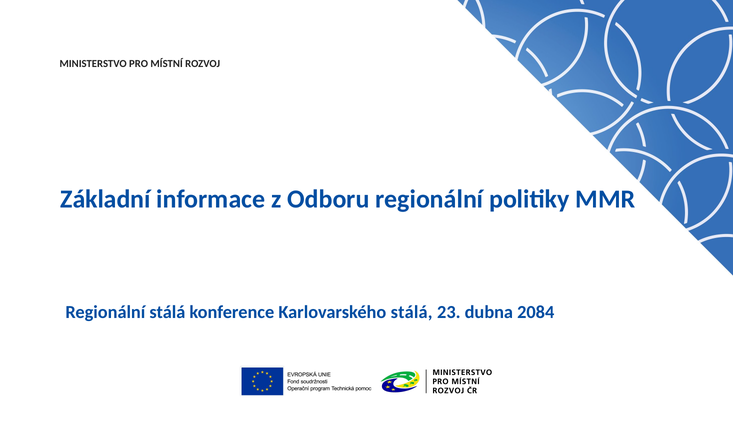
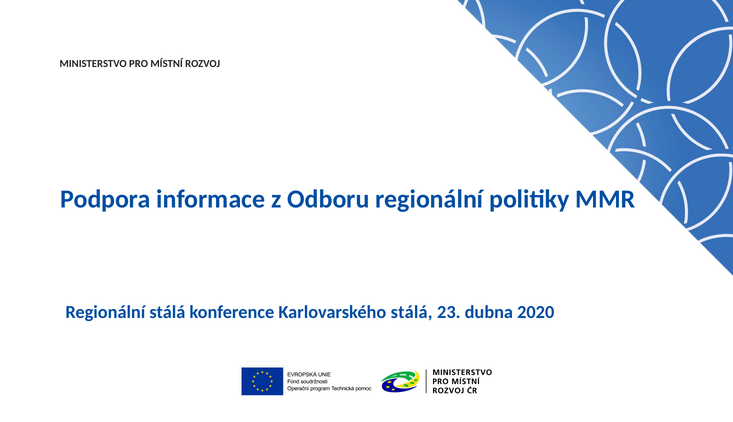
Základní: Základní -> Podpora
2084: 2084 -> 2020
